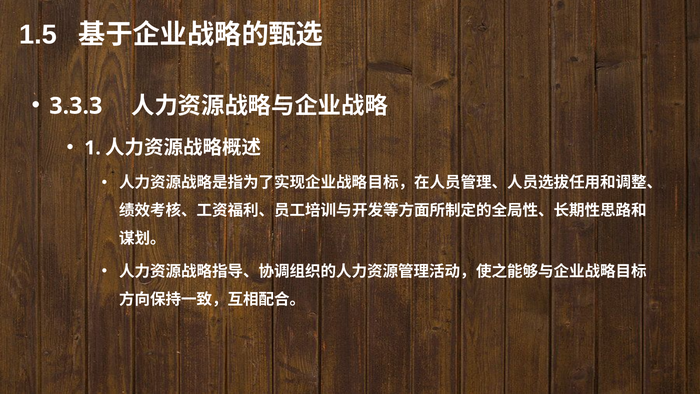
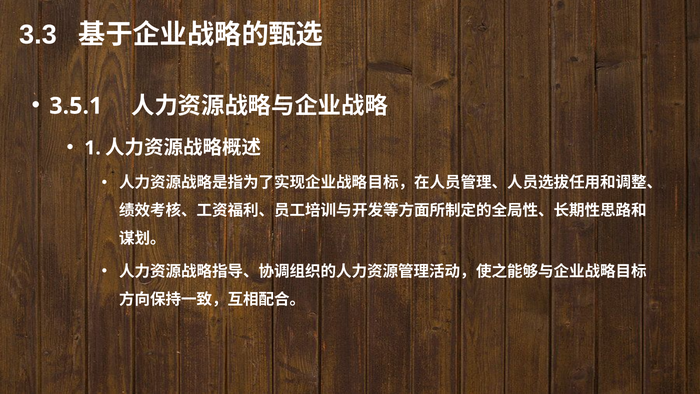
1.5: 1.5 -> 3.3
3.3.3: 3.3.3 -> 3.5.1
